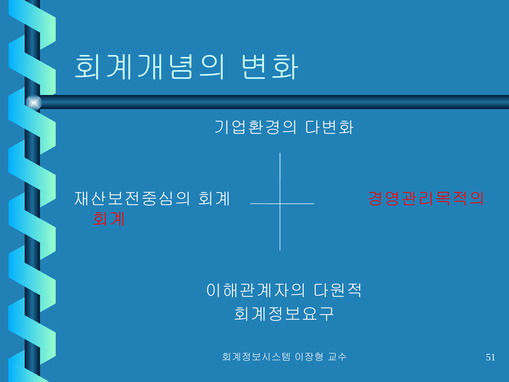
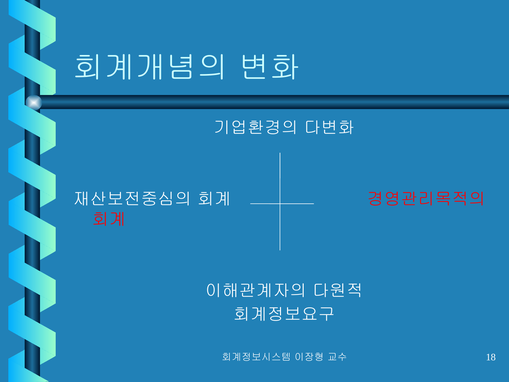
51: 51 -> 18
